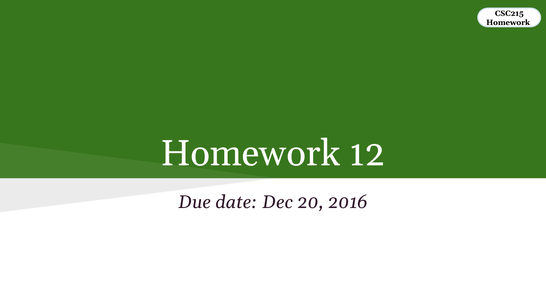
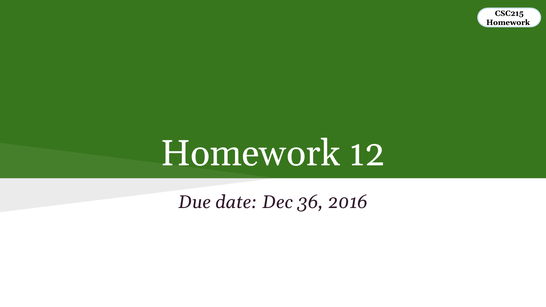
20: 20 -> 36
